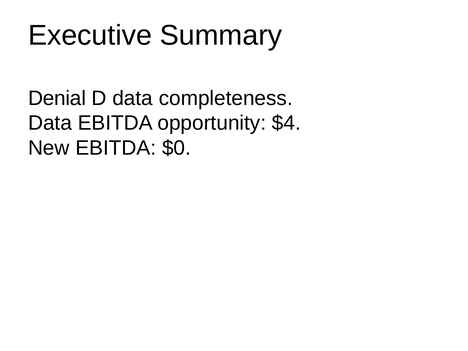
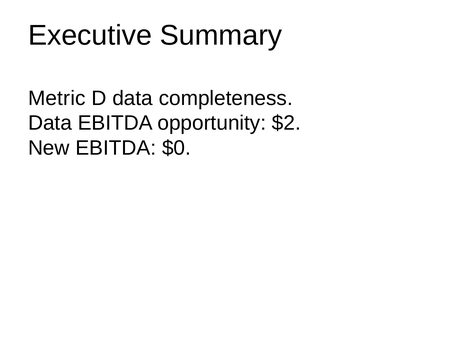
Denial: Denial -> Metric
$4: $4 -> $2
